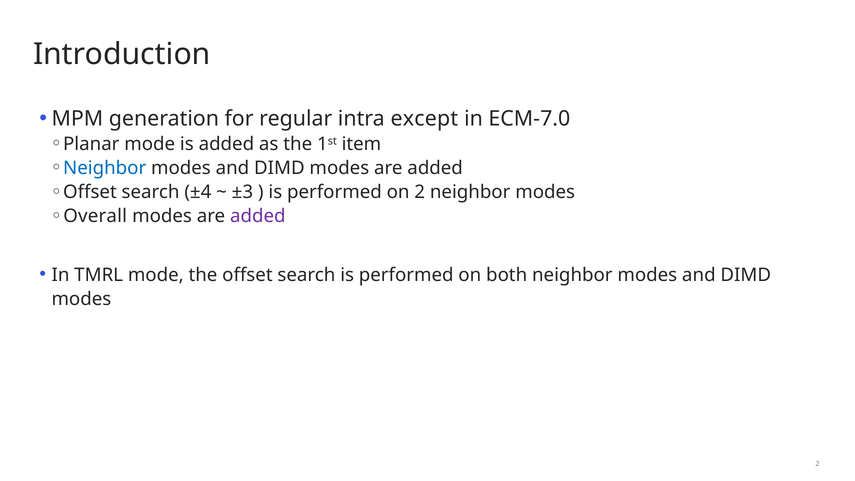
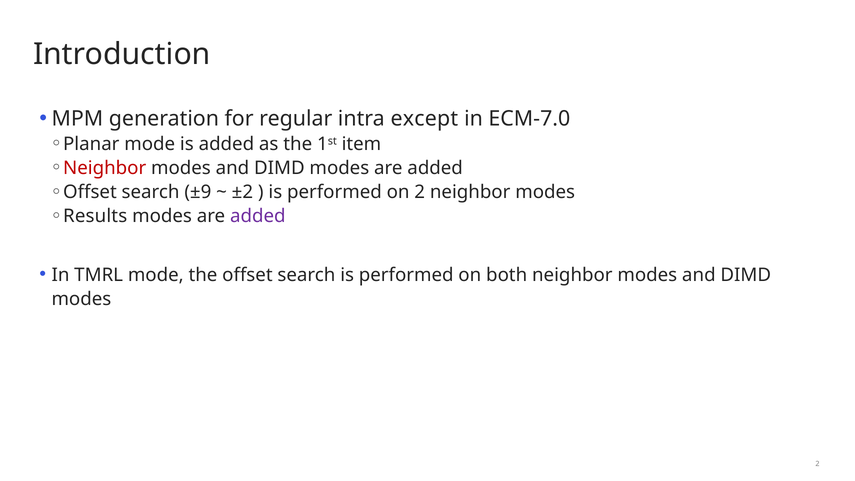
Neighbor at (105, 168) colour: blue -> red
±4: ±4 -> ±9
±3: ±3 -> ±2
Overall: Overall -> Results
